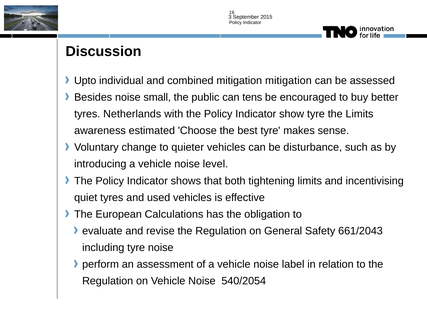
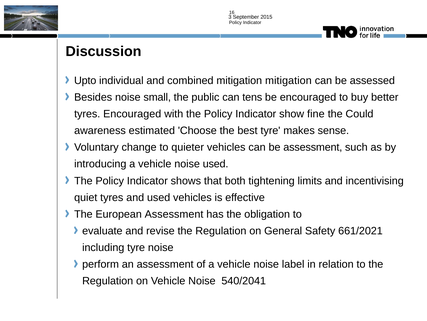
tyres Netherlands: Netherlands -> Encouraged
show tyre: tyre -> fine
the Limits: Limits -> Could
be disturbance: disturbance -> assessment
noise level: level -> used
European Calculations: Calculations -> Assessment
661/2043: 661/2043 -> 661/2021
540/2054: 540/2054 -> 540/2041
